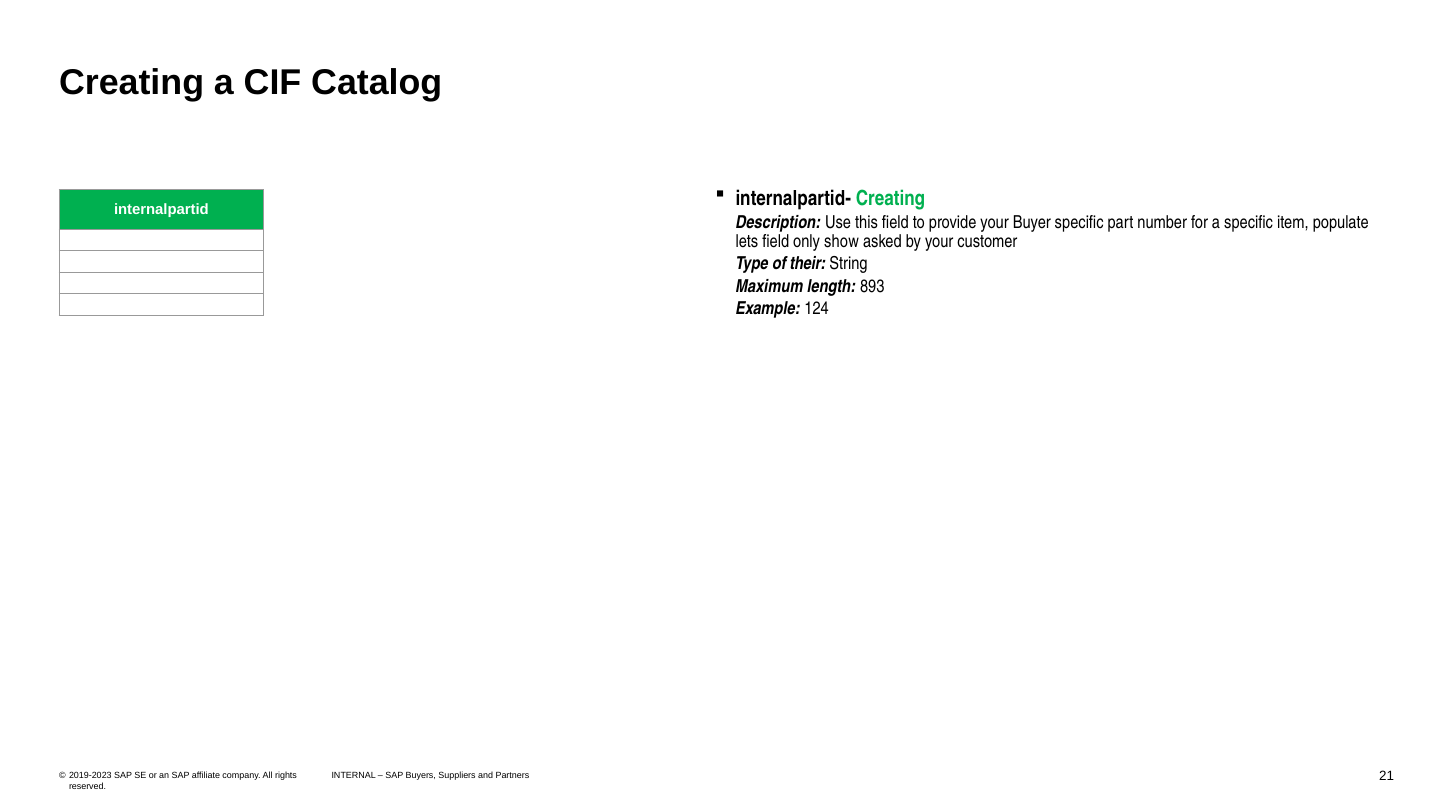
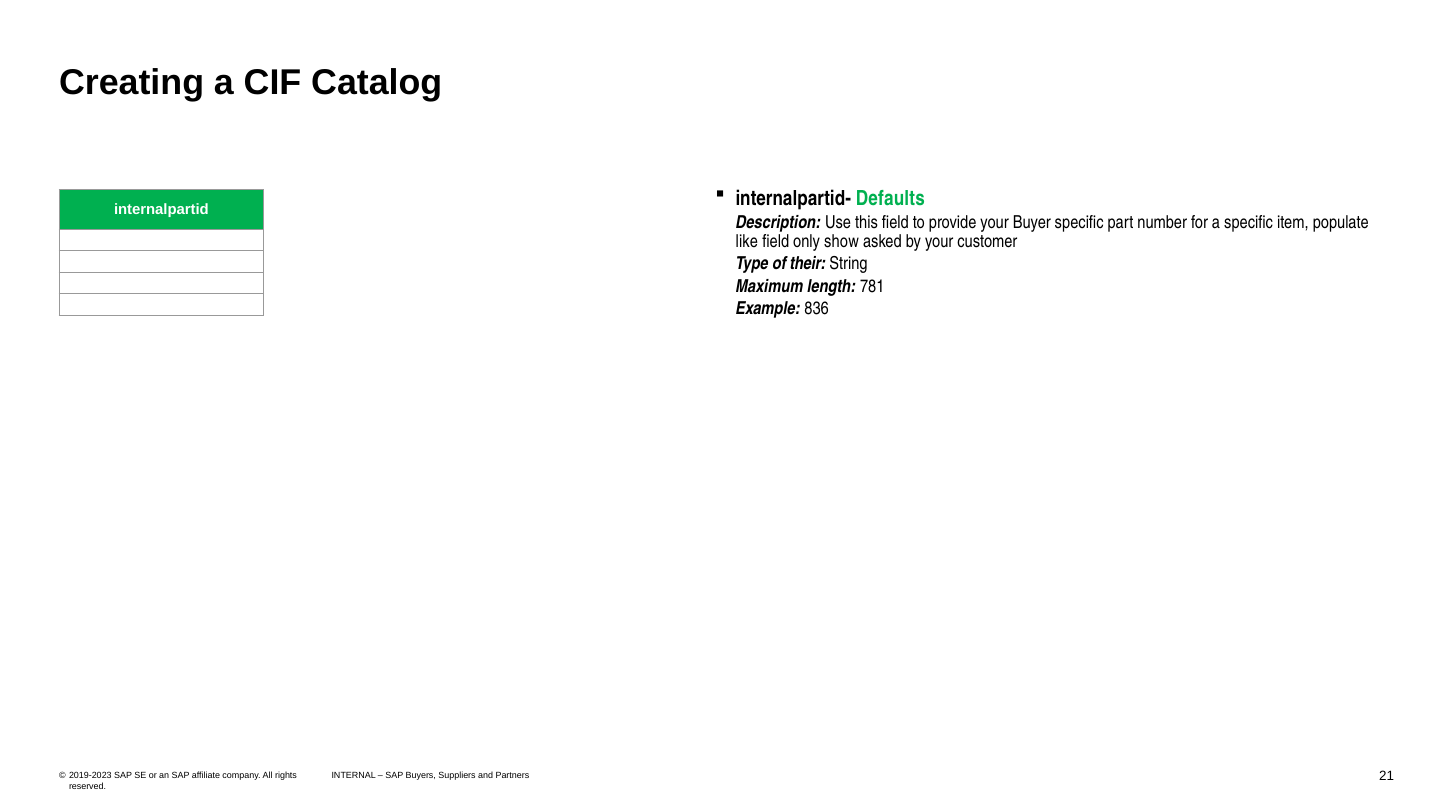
internalpartid- Creating: Creating -> Defaults
lets: lets -> like
893: 893 -> 781
124: 124 -> 836
